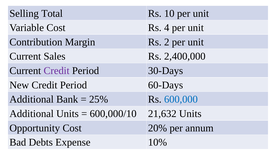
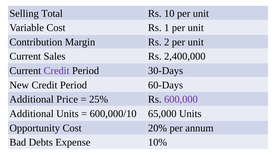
4: 4 -> 1
Bank: Bank -> Price
600,000 colour: blue -> purple
21,632: 21,632 -> 65,000
